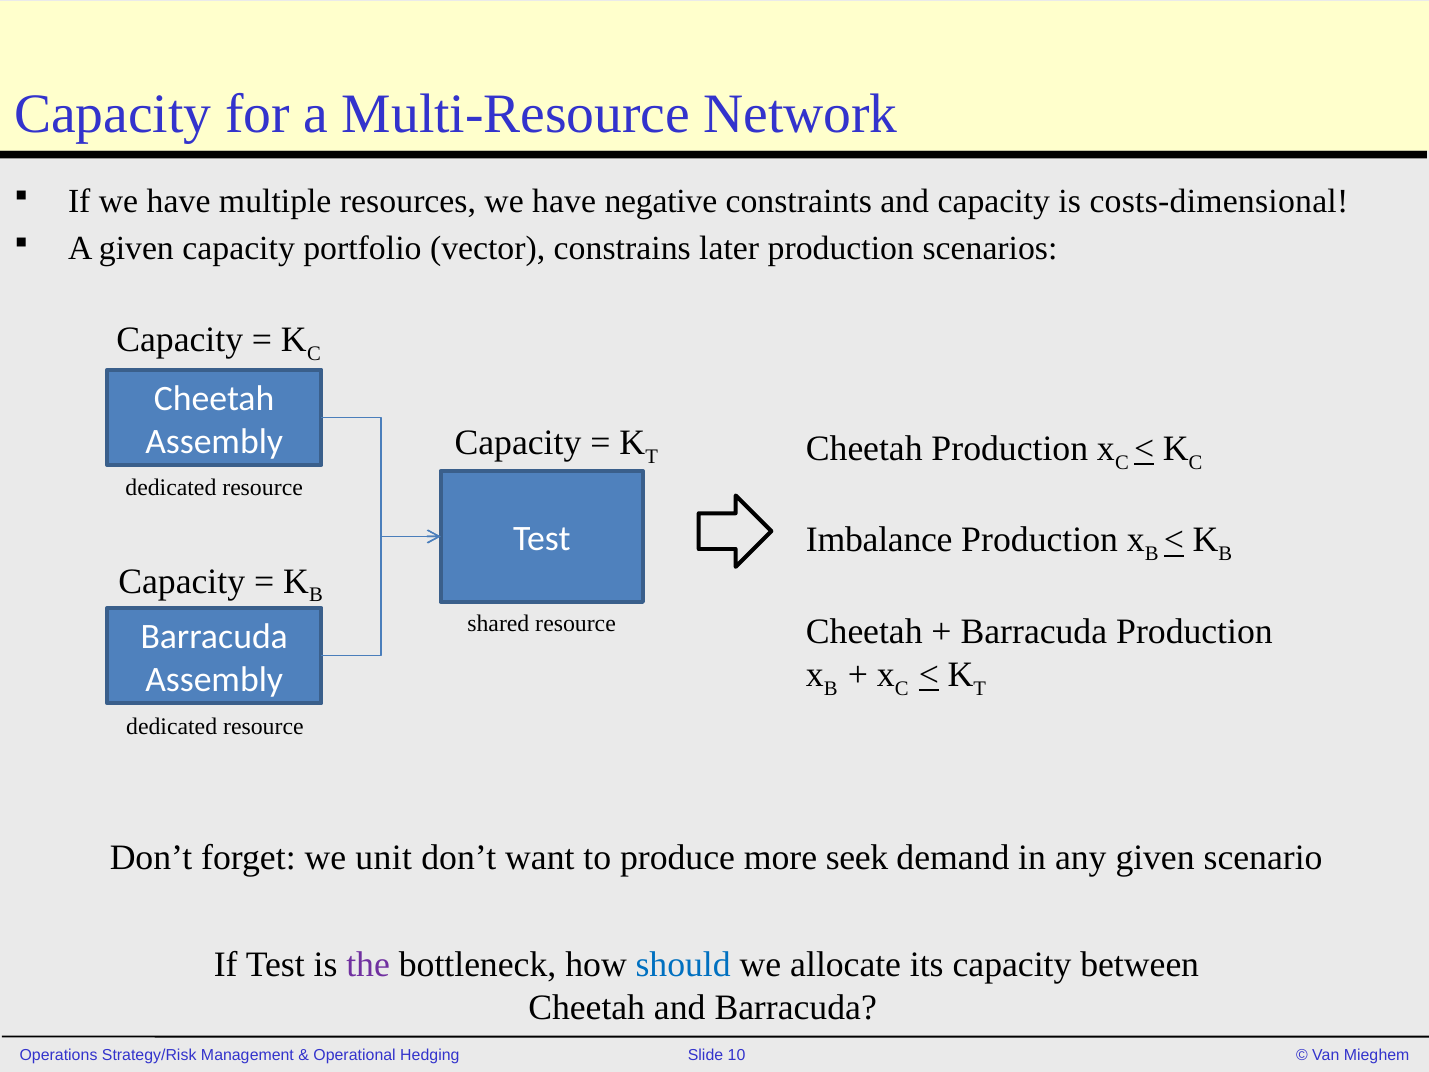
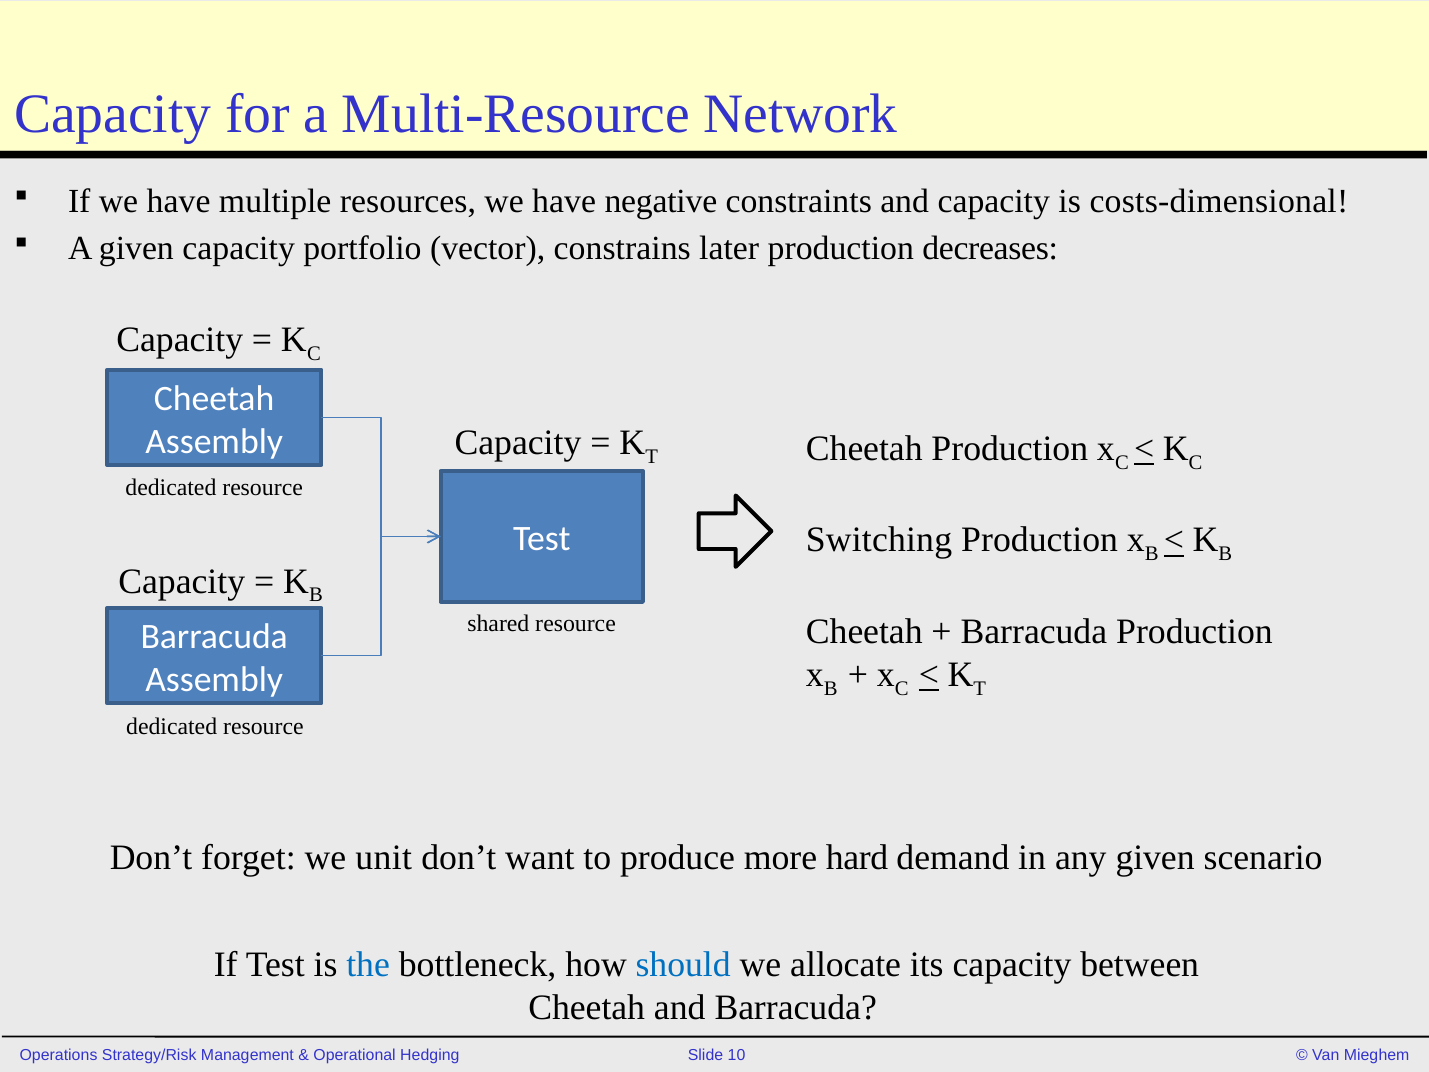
scenarios: scenarios -> decreases
Imbalance: Imbalance -> Switching
seek: seek -> hard
the colour: purple -> blue
